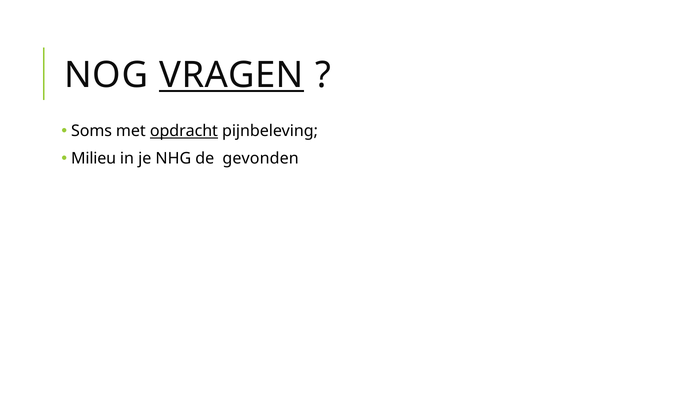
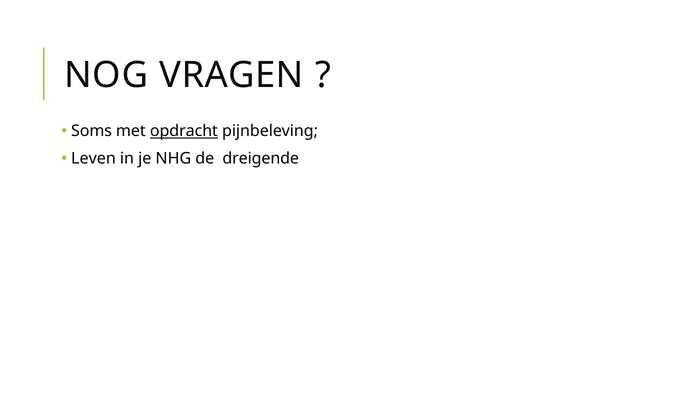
VRAGEN underline: present -> none
Milieu: Milieu -> Leven
gevonden: gevonden -> dreigende
